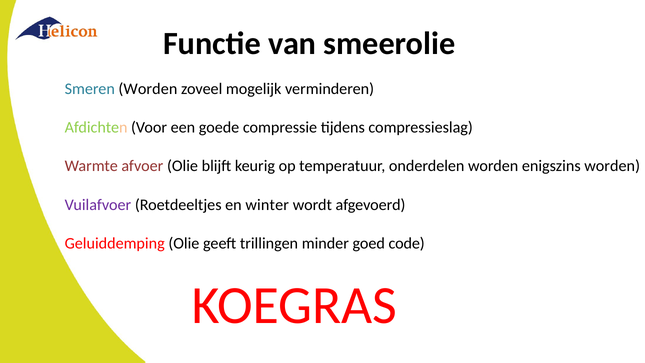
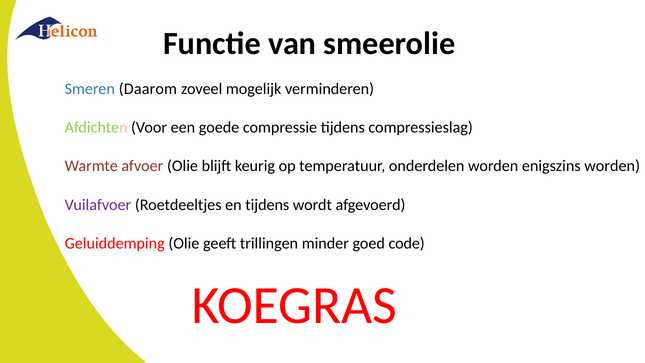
Smeren Worden: Worden -> Daarom
en winter: winter -> tijdens
